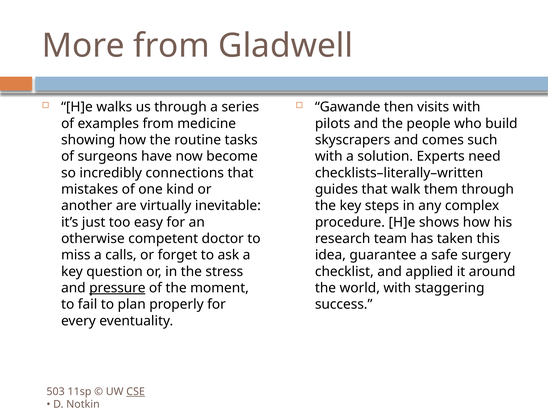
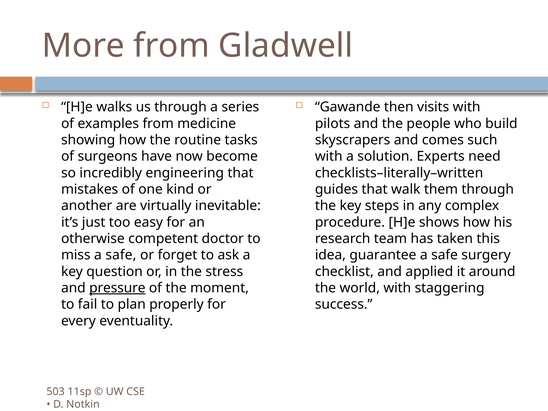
connections: connections -> engineering
miss a calls: calls -> safe
CSE underline: present -> none
